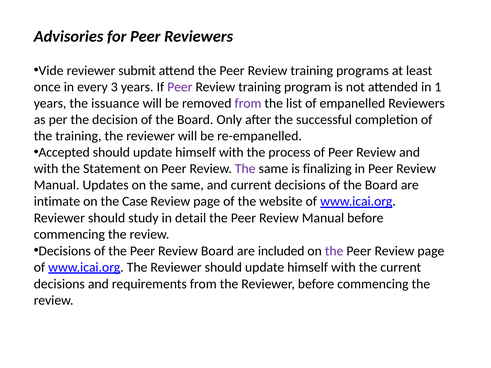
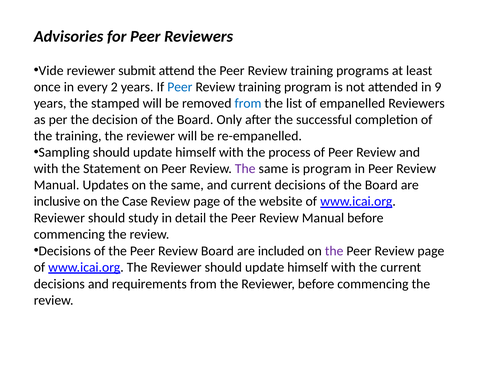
3: 3 -> 2
Peer at (180, 87) colour: purple -> blue
1: 1 -> 9
issuance: issuance -> stamped
from at (248, 103) colour: purple -> blue
Accepted: Accepted -> Sampling
is finalizing: finalizing -> program
intimate: intimate -> inclusive
